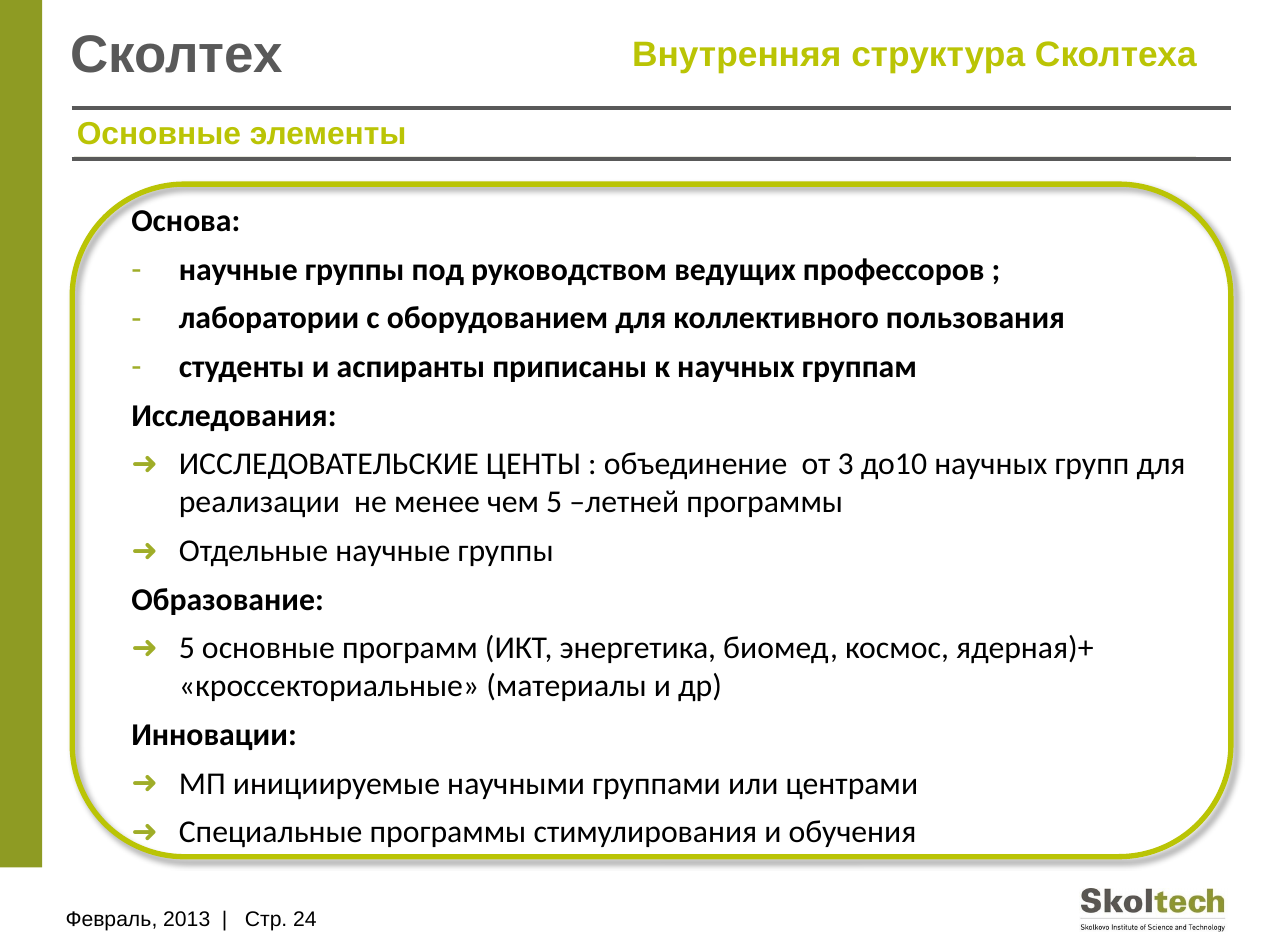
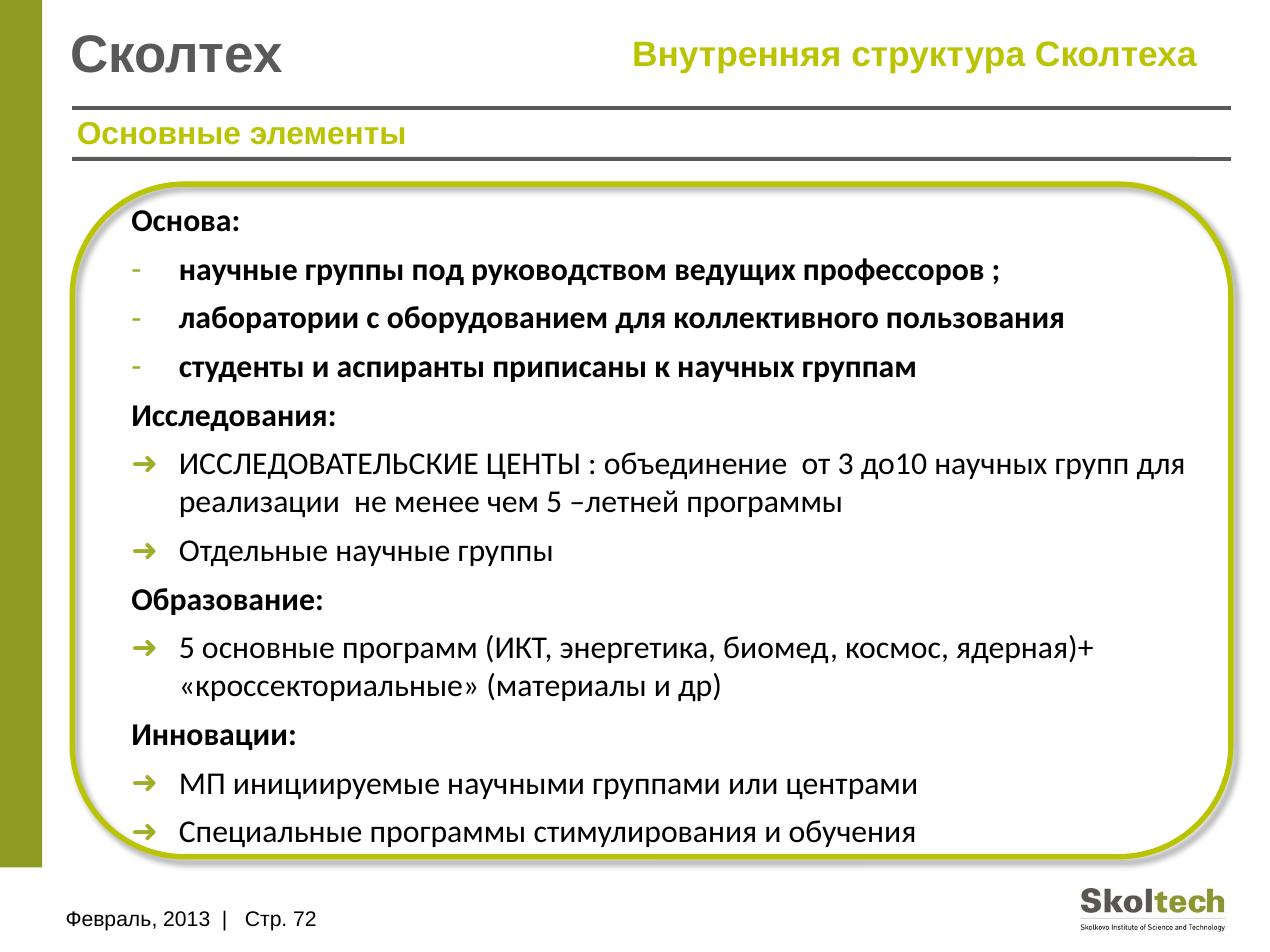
24: 24 -> 72
